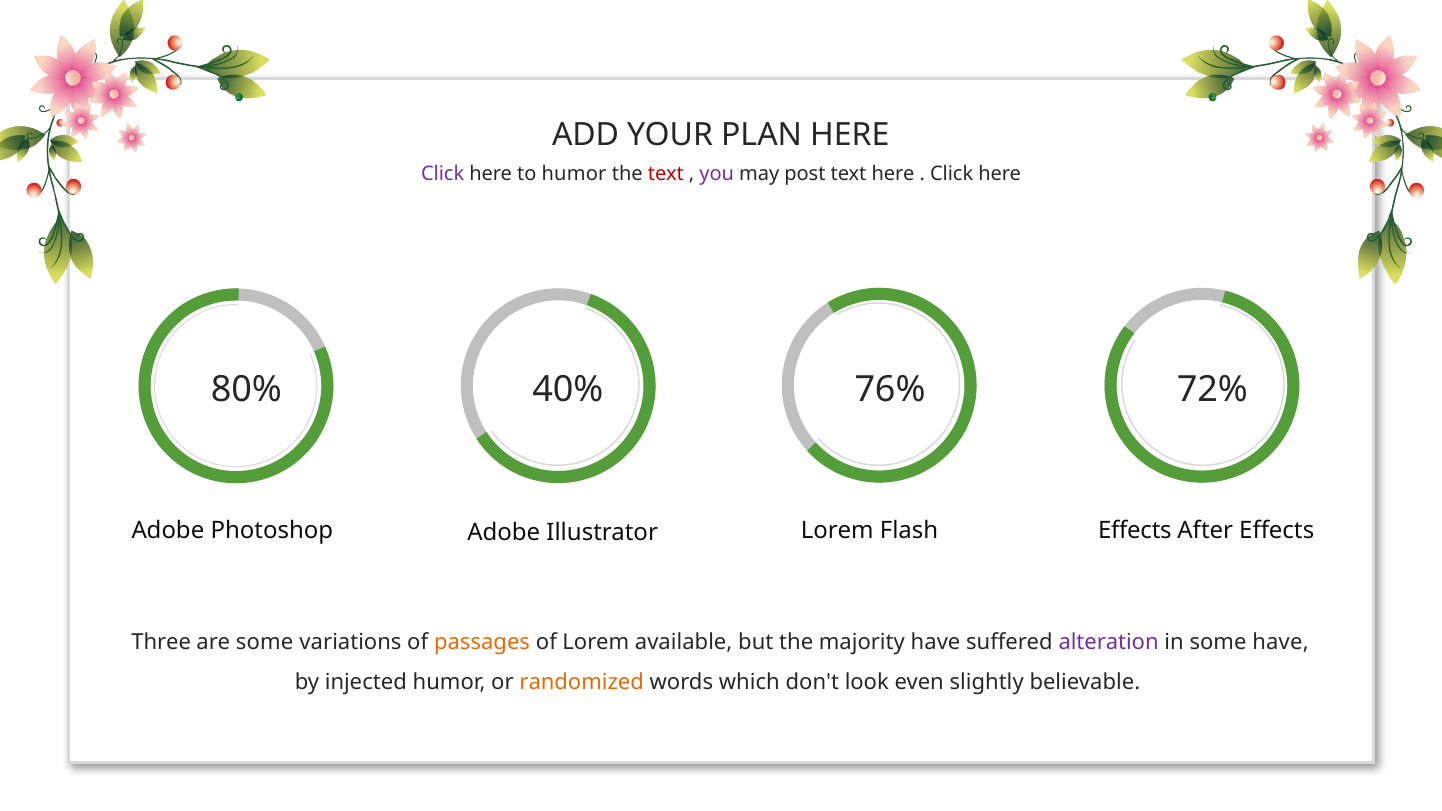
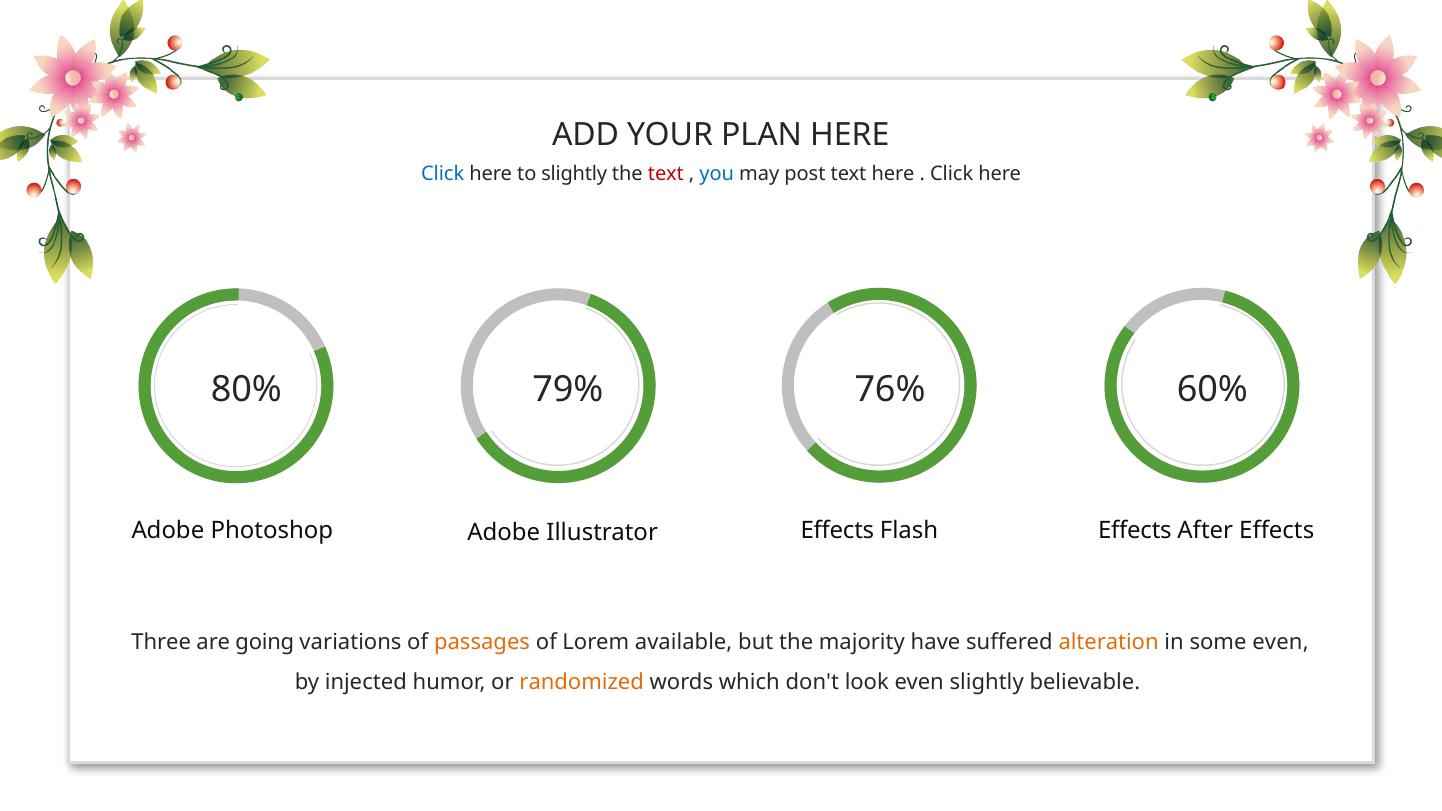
Click at (443, 174) colour: purple -> blue
to humor: humor -> slightly
you colour: purple -> blue
40%: 40% -> 79%
72%: 72% -> 60%
Illustrator Lorem: Lorem -> Effects
are some: some -> going
alteration colour: purple -> orange
some have: have -> even
